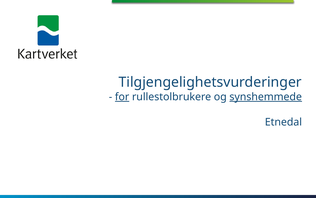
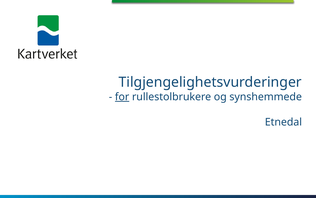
synshemmede underline: present -> none
